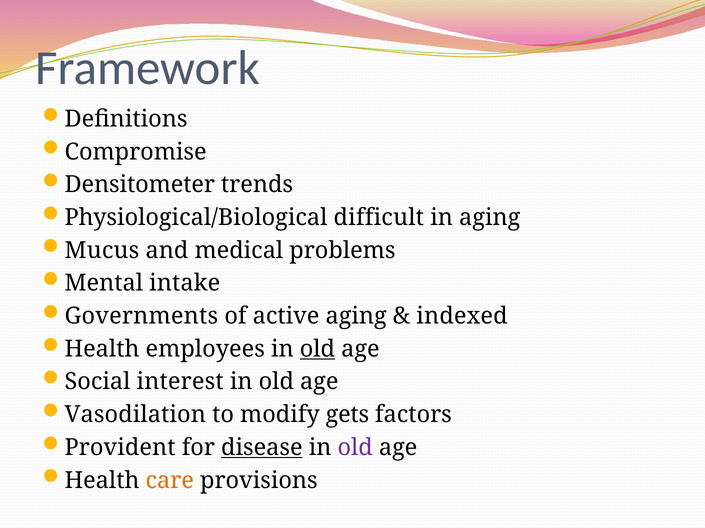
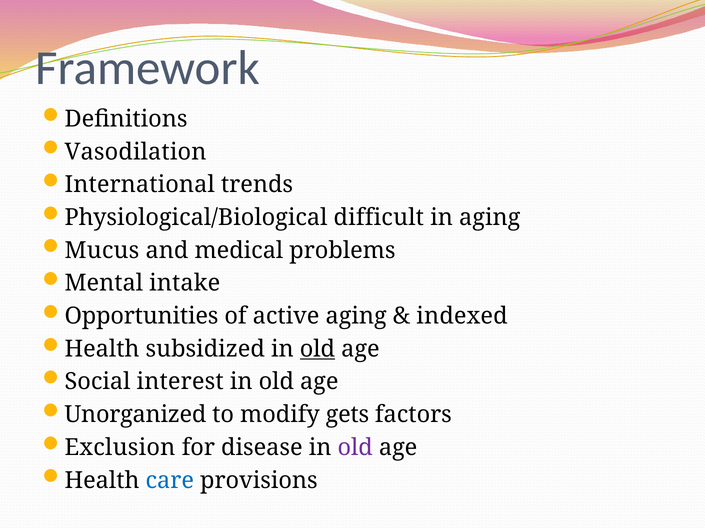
Compromise: Compromise -> Vasodilation
Densitometer: Densitometer -> International
Governments: Governments -> Opportunities
employees: employees -> subsidized
Vasodilation: Vasodilation -> Unorganized
Provident: Provident -> Exclusion
disease underline: present -> none
care colour: orange -> blue
